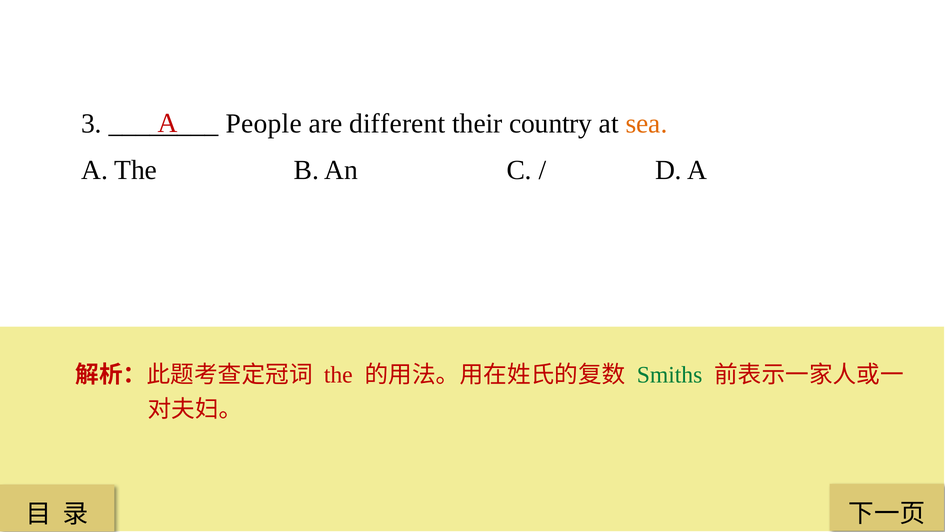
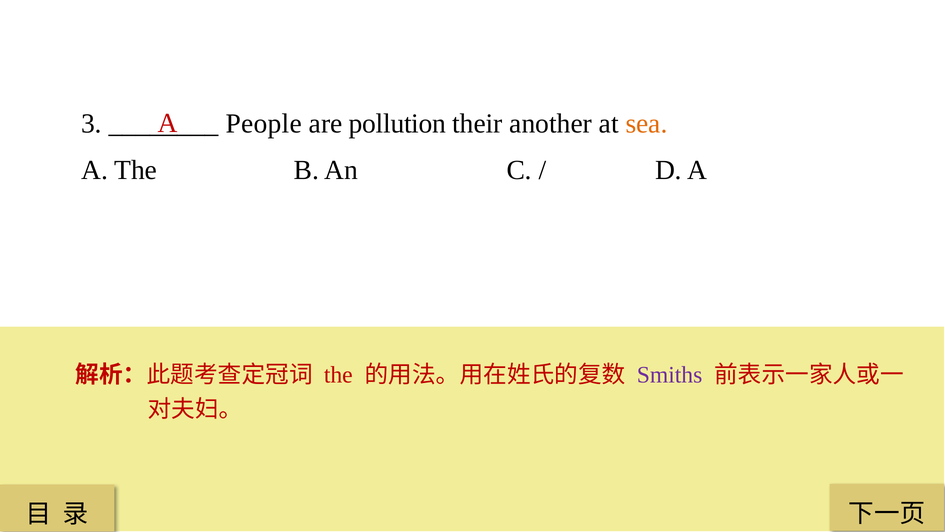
different: different -> pollution
country: country -> another
Smiths colour: green -> purple
